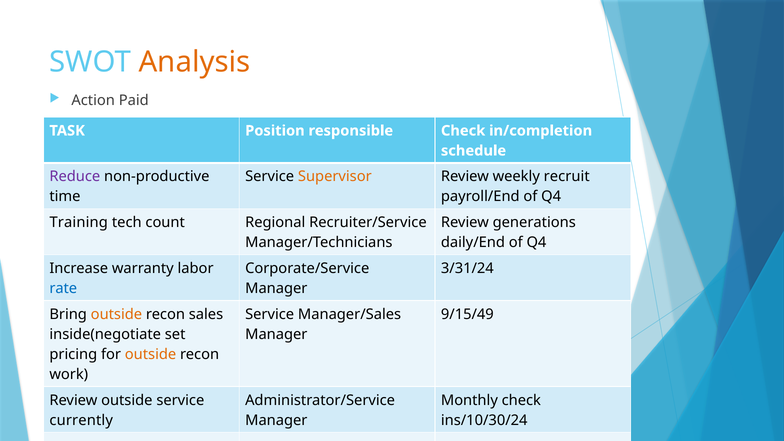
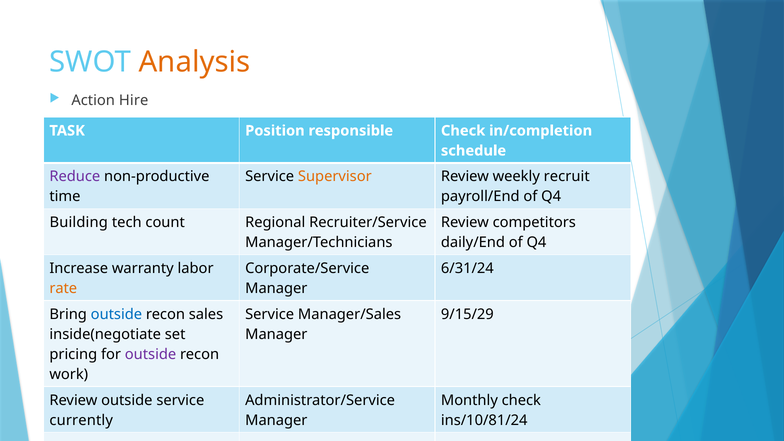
Paid: Paid -> Hire
Training: Training -> Building
generations: generations -> competitors
3/31/24: 3/31/24 -> 6/31/24
rate colour: blue -> orange
outside at (116, 314) colour: orange -> blue
9/15/49: 9/15/49 -> 9/15/29
outside at (151, 354) colour: orange -> purple
ins/10/30/24: ins/10/30/24 -> ins/10/81/24
